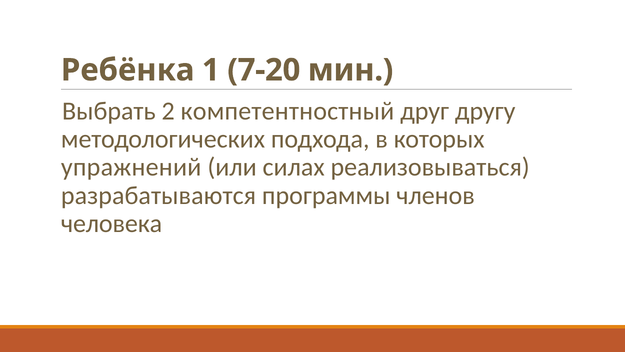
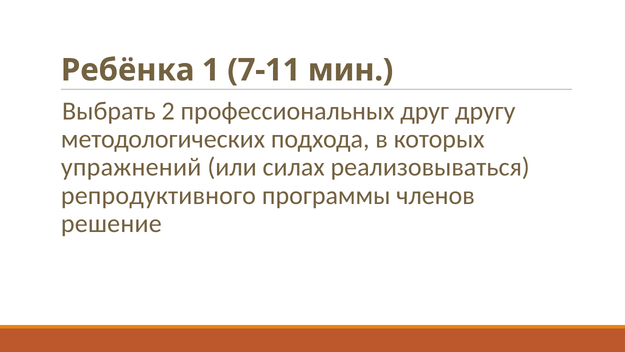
7-20: 7-20 -> 7-11
компетентностный: компетентностный -> профессиональных
разрабатываются: разрабатываются -> репродуктивного
человека: человека -> решение
